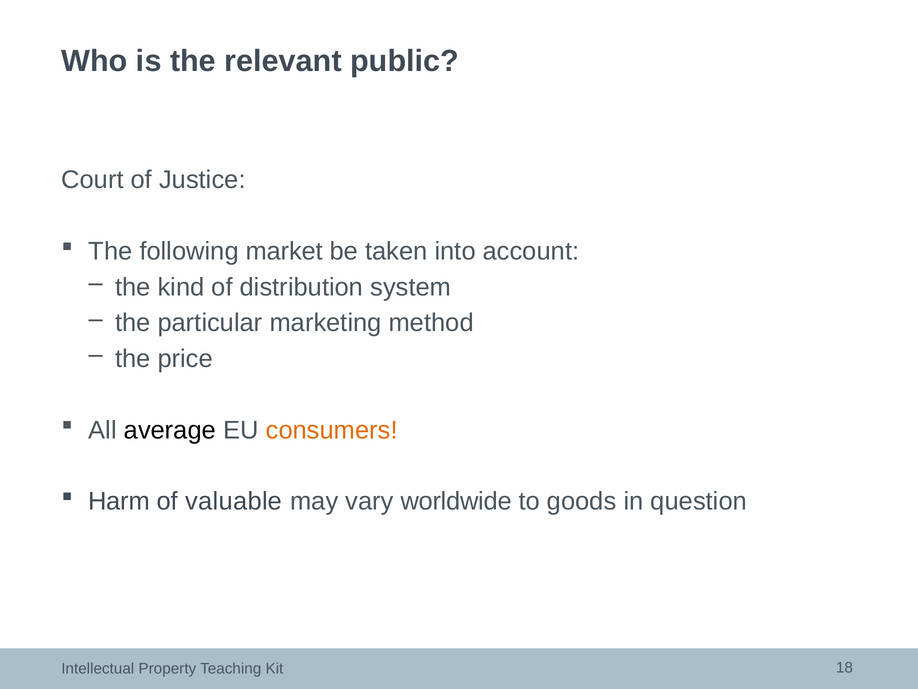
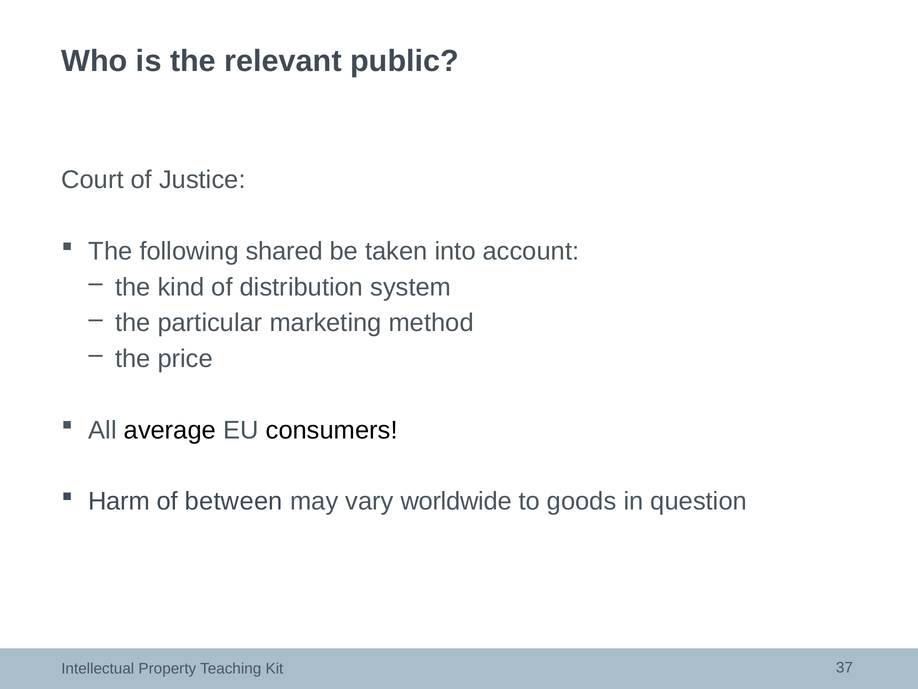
market: market -> shared
consumers colour: orange -> black
valuable: valuable -> between
18: 18 -> 37
